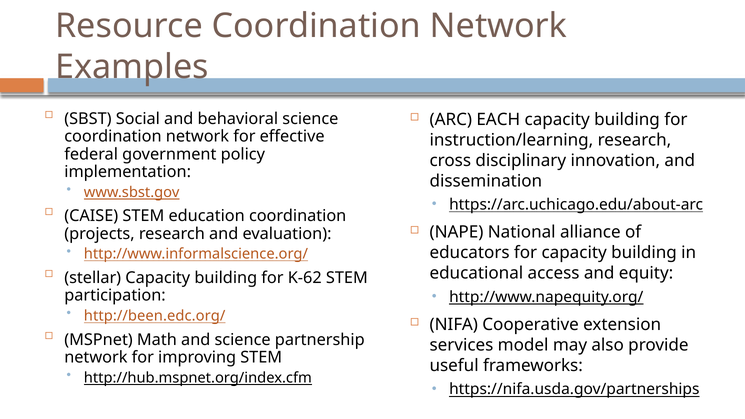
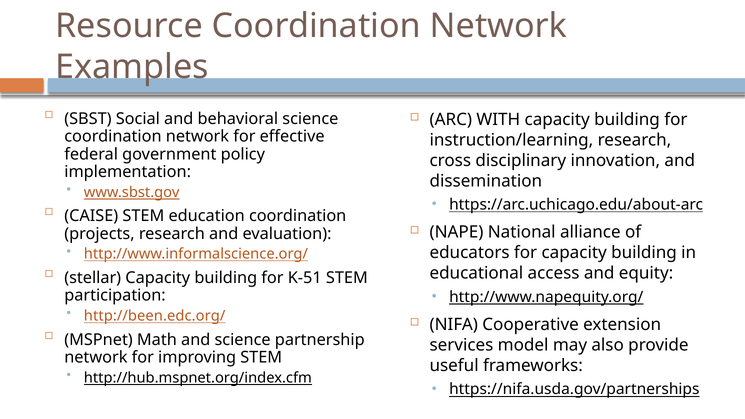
EACH: EACH -> WITH
K-62: K-62 -> K-51
